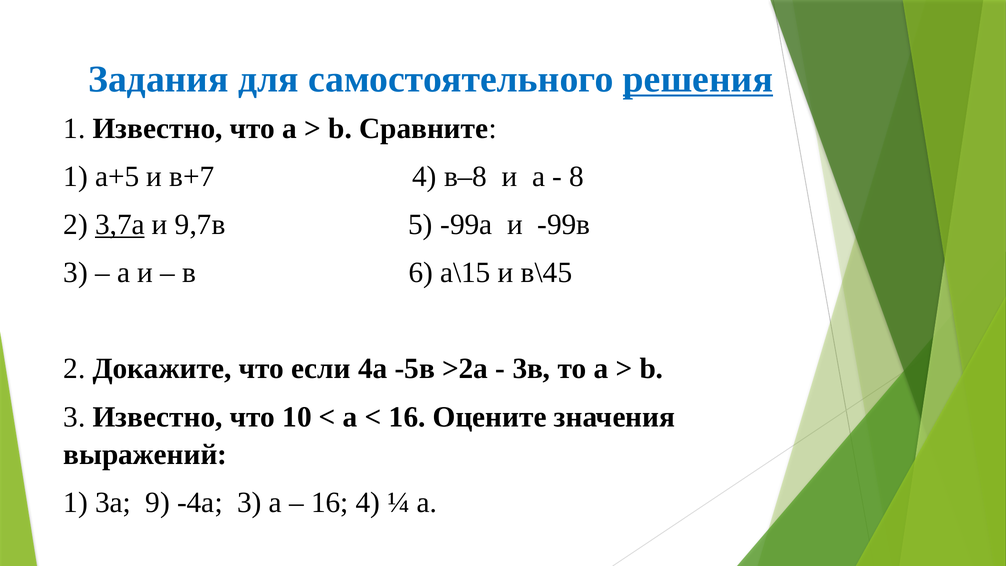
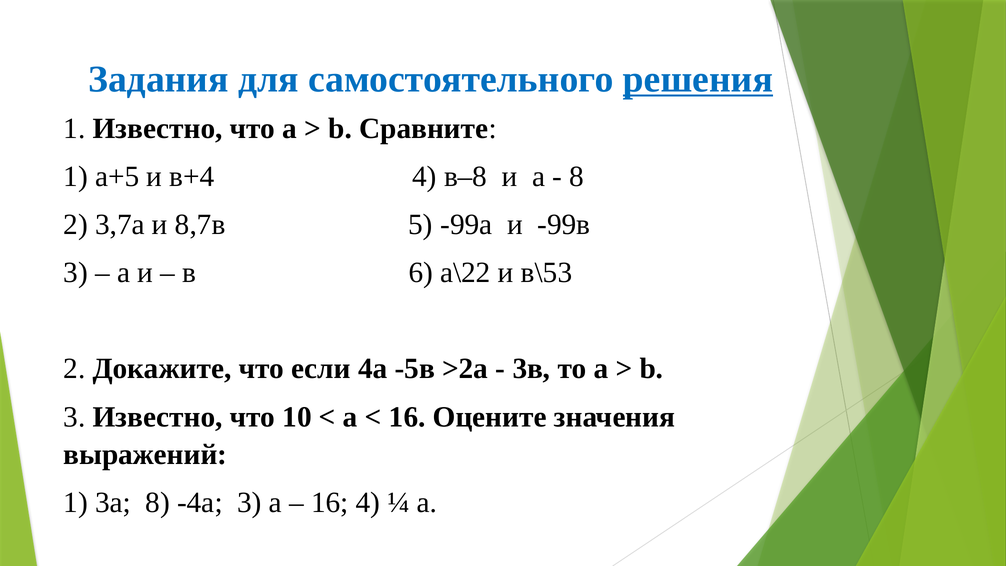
в+7: в+7 -> в+4
3,7а underline: present -> none
9,7в: 9,7в -> 8,7в
а\15: а\15 -> а\22
в\45: в\45 -> в\53
3а 9: 9 -> 8
